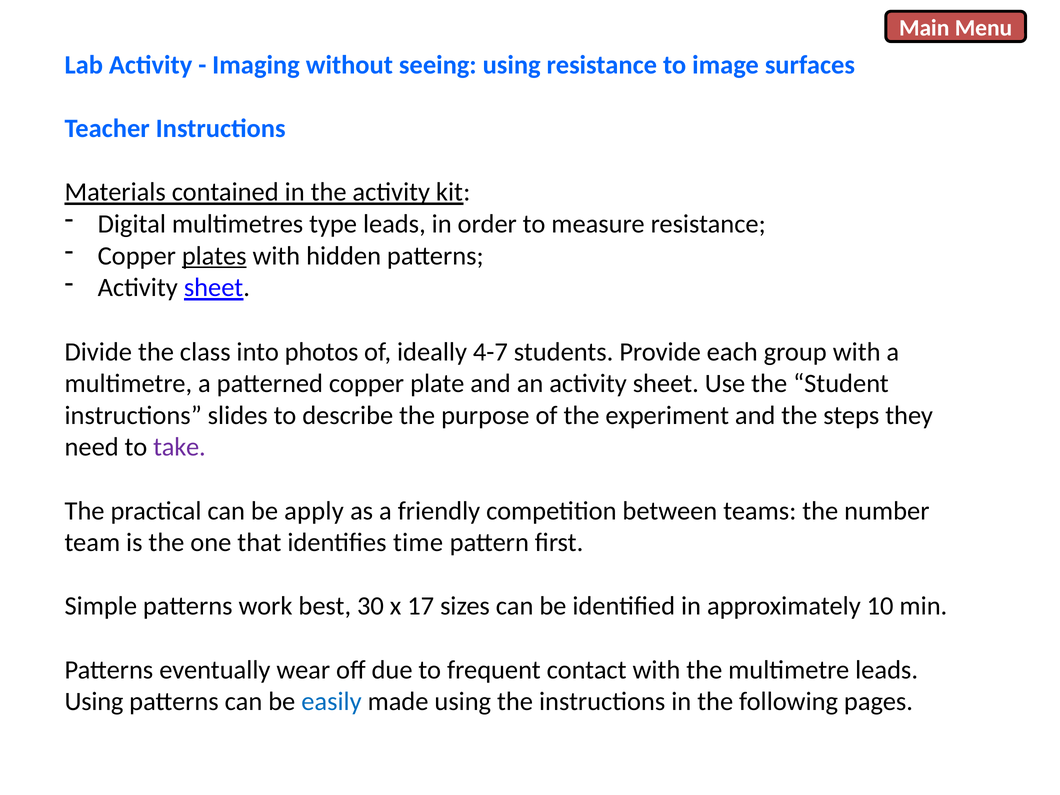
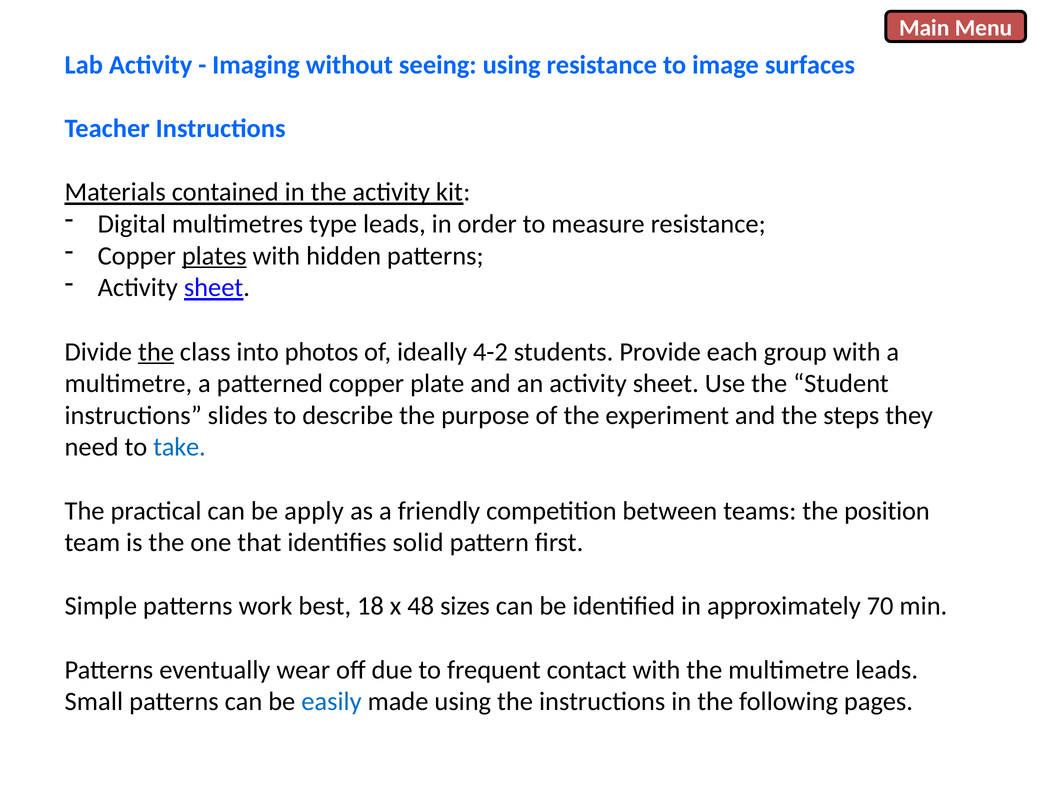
the at (156, 352) underline: none -> present
4-7: 4-7 -> 4-2
take colour: purple -> blue
number: number -> position
time: time -> solid
30: 30 -> 18
17: 17 -> 48
10: 10 -> 70
Using at (94, 702): Using -> Small
